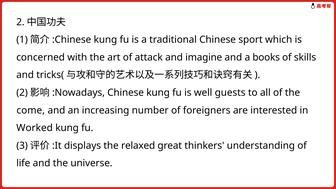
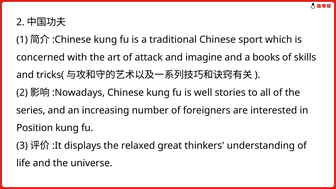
guests: guests -> stories
come: come -> series
Worked: Worked -> Position
